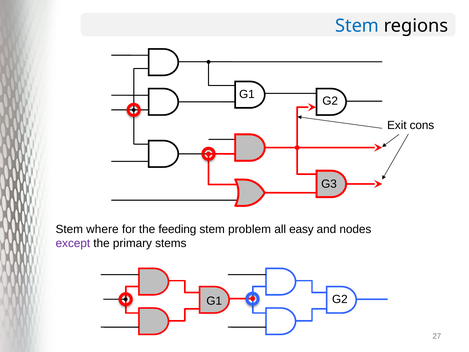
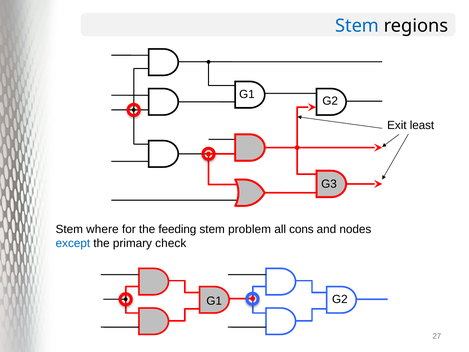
cons: cons -> least
easy: easy -> cons
except colour: purple -> blue
stems: stems -> check
